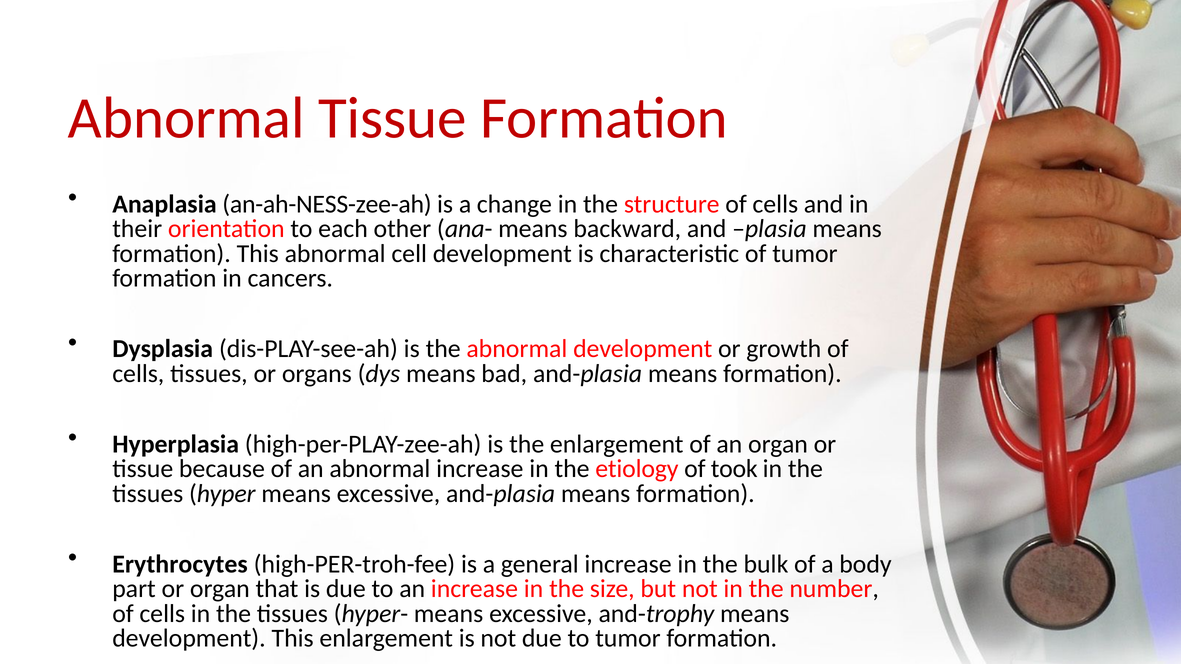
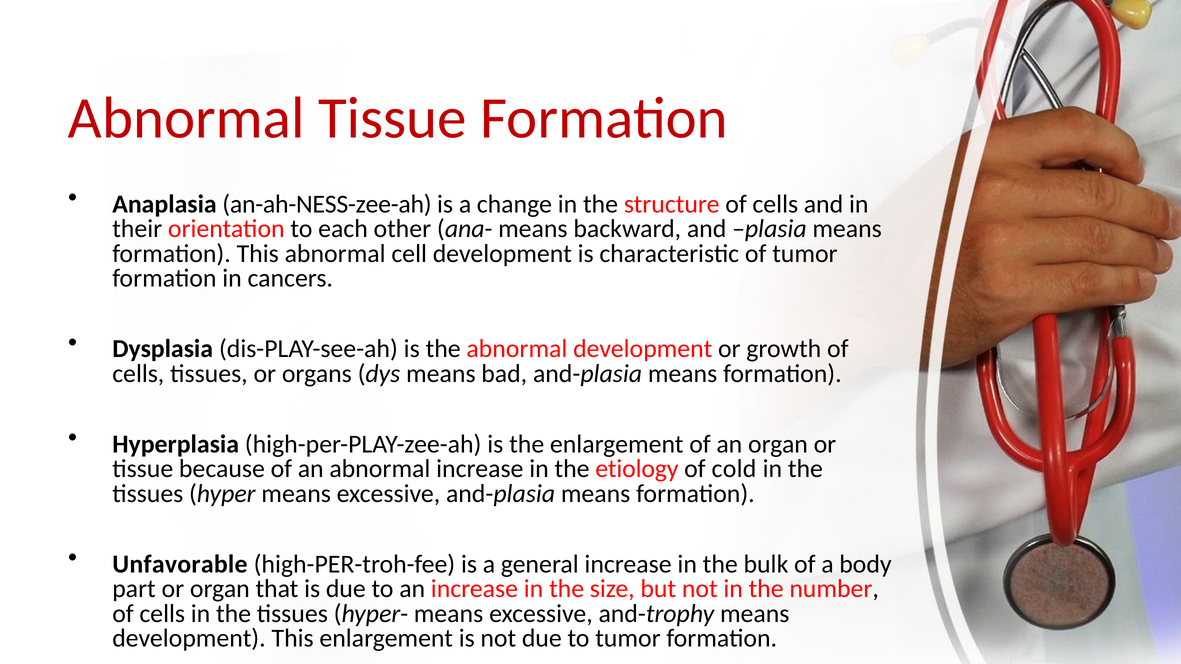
took: took -> cold
Erythrocytes: Erythrocytes -> Unfavorable
